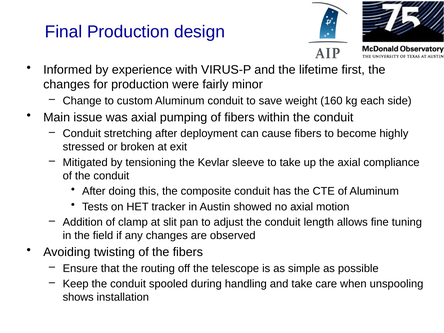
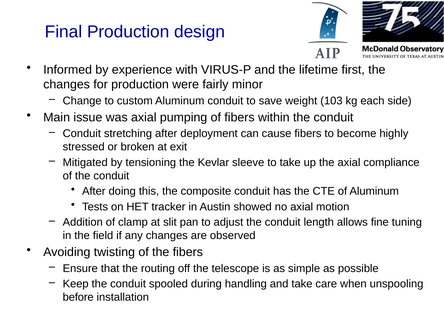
160: 160 -> 103
shows: shows -> before
